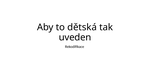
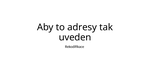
dětská: dětská -> adresy
